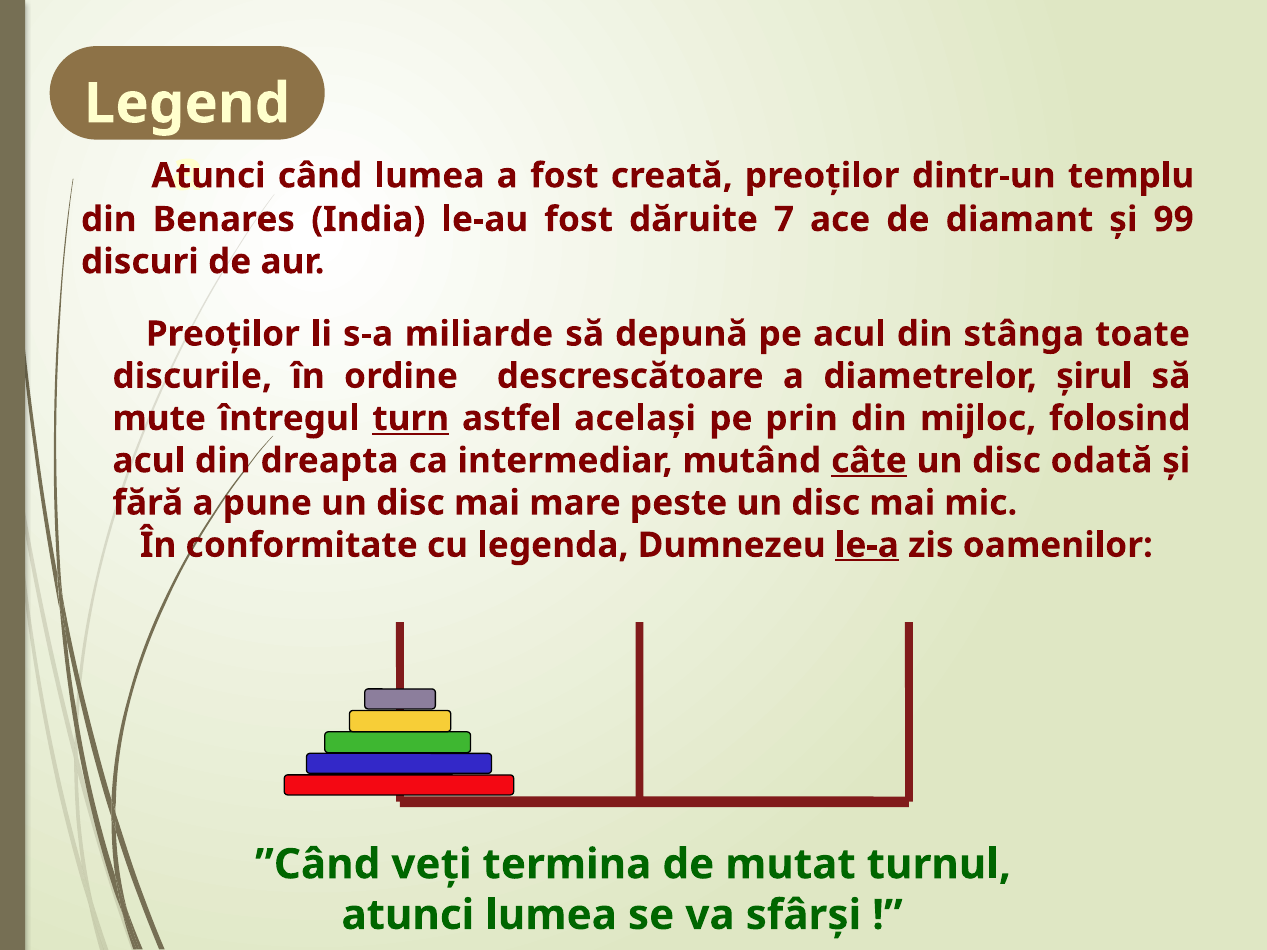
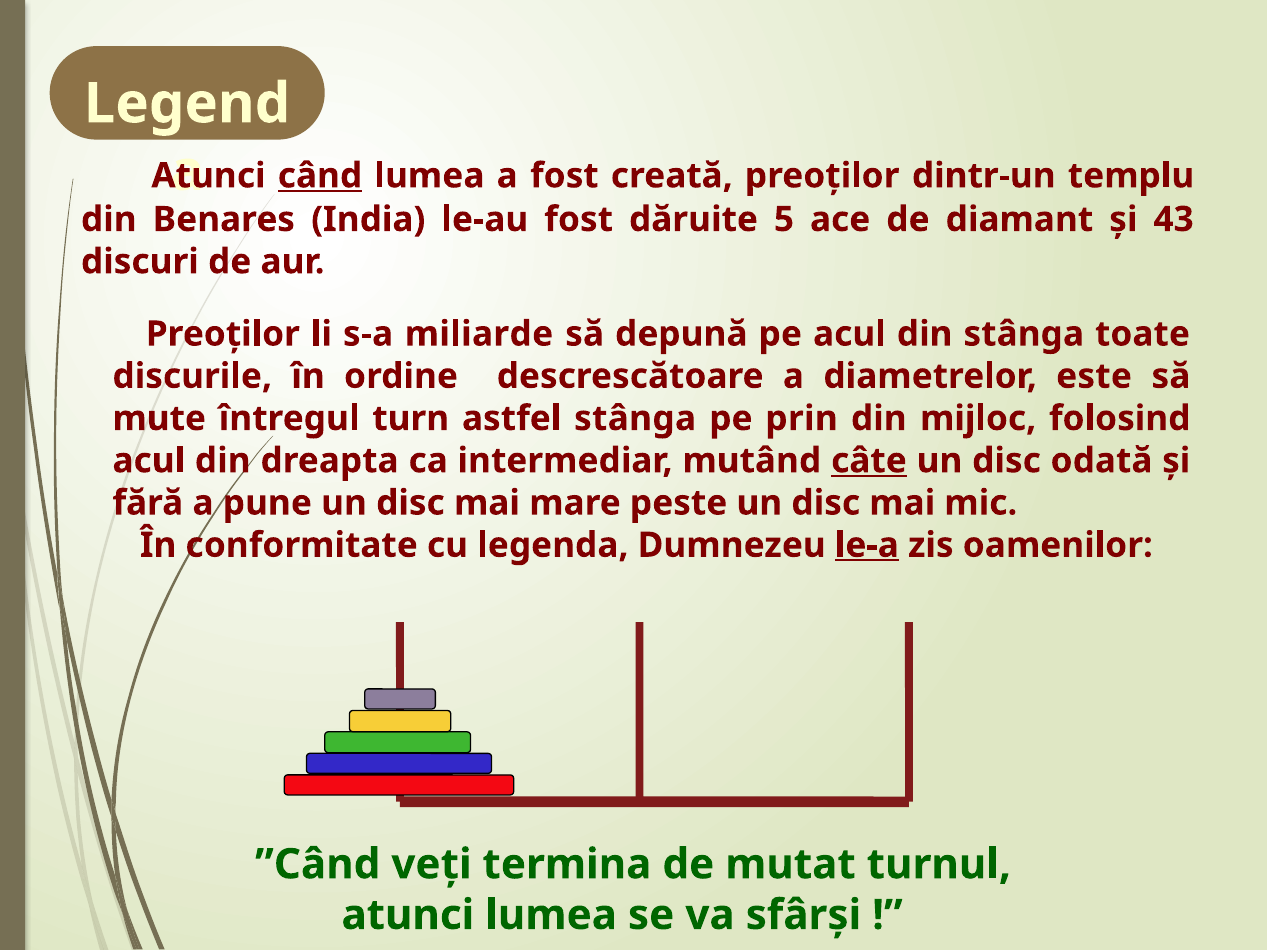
când underline: none -> present
7: 7 -> 5
99: 99 -> 43
şirul: şirul -> este
turn underline: present -> none
astfel acelaşi: acelaşi -> stânga
